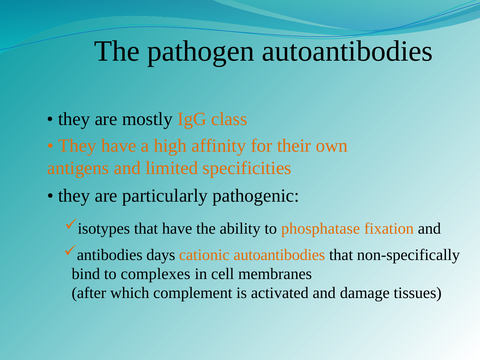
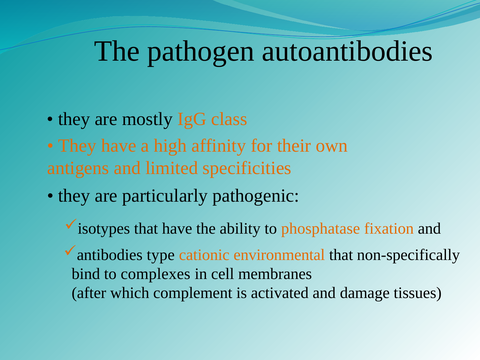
days: days -> type
cationic autoantibodies: autoantibodies -> environmental
